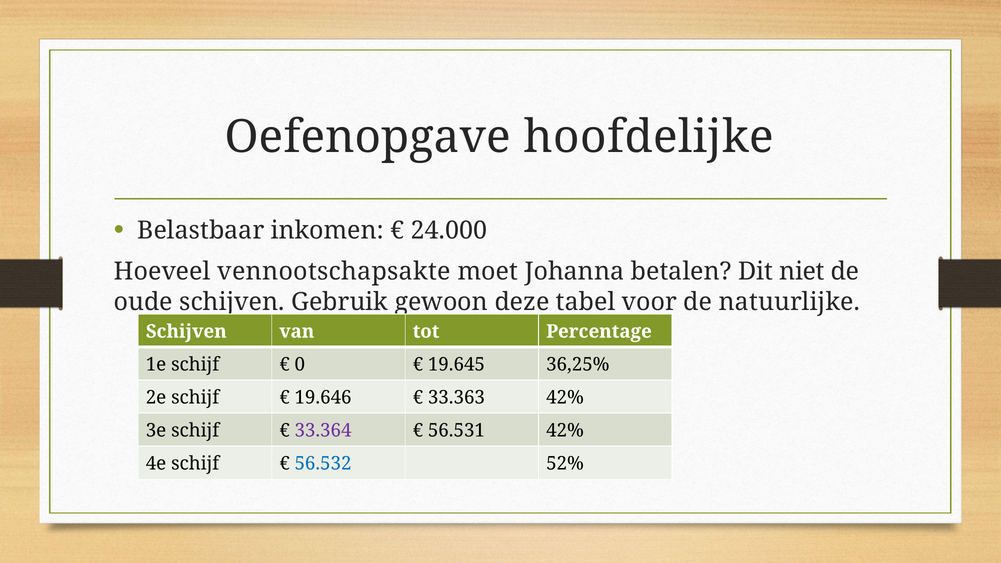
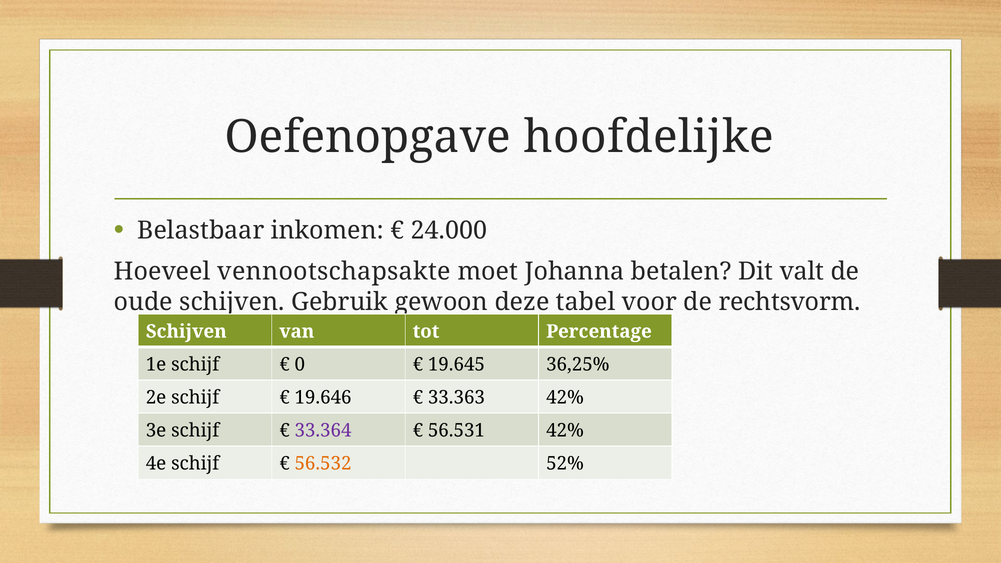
niet: niet -> valt
natuurlijke: natuurlijke -> rechtsvorm
56.532 colour: blue -> orange
